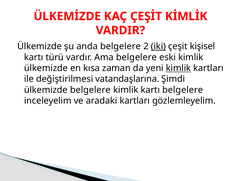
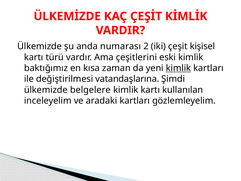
anda belgelere: belgelere -> numarası
iki underline: present -> none
Ama belgelere: belgelere -> çeşitlerini
ülkemizde at (46, 68): ülkemizde -> baktığımız
kartı belgelere: belgelere -> kullanılan
